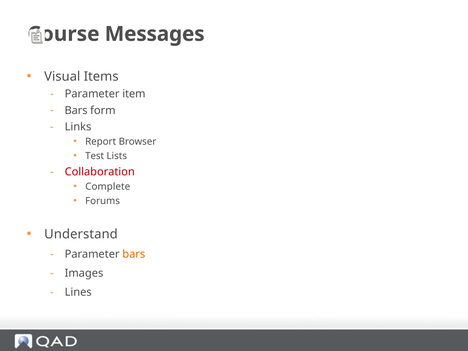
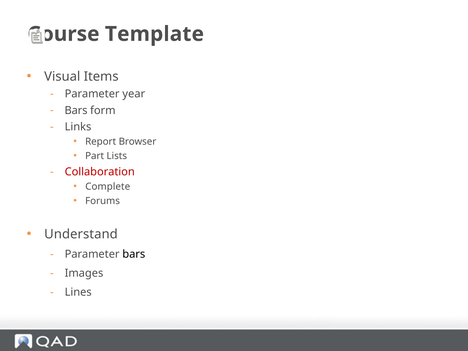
Messages: Messages -> Template
item: item -> year
Test: Test -> Part
bars at (134, 254) colour: orange -> black
